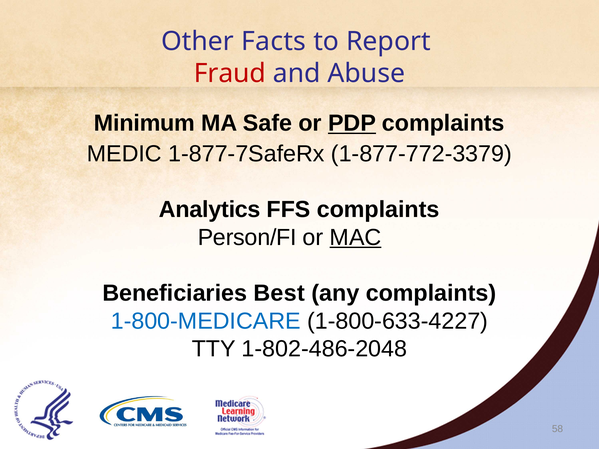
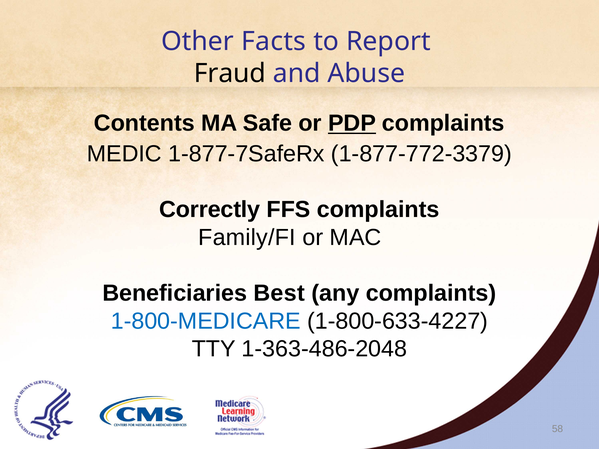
Fraud colour: red -> black
Minimum: Minimum -> Contents
Analytics: Analytics -> Correctly
Person/FI: Person/FI -> Family/FI
MAC underline: present -> none
1-802-486-2048: 1-802-486-2048 -> 1-363-486-2048
